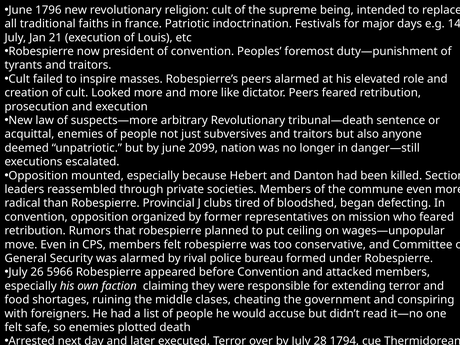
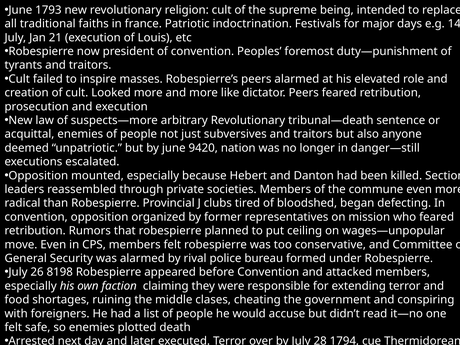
1796: 1796 -> 1793
2099: 2099 -> 9420
5966: 5966 -> 8198
